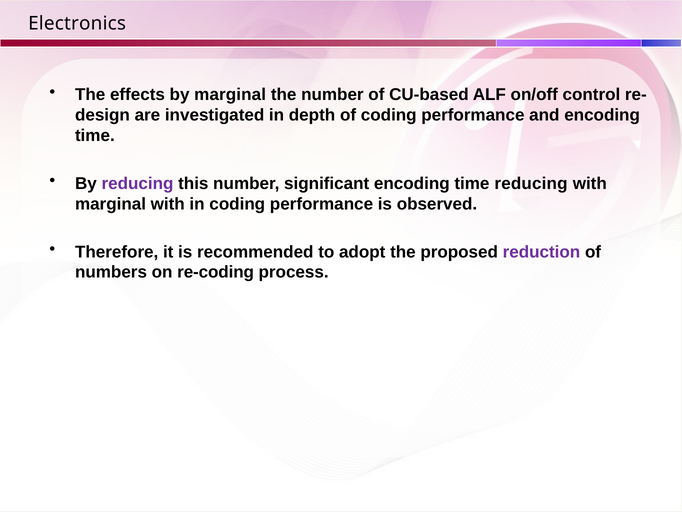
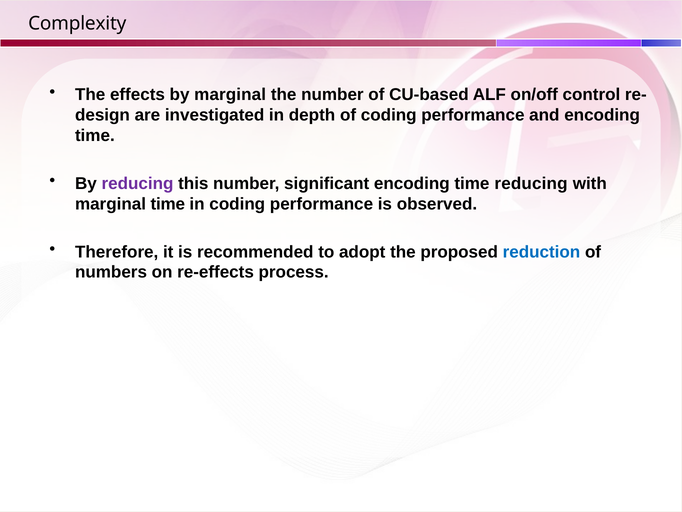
Electronics: Electronics -> Complexity
marginal with: with -> time
reduction colour: purple -> blue
re-coding: re-coding -> re-effects
